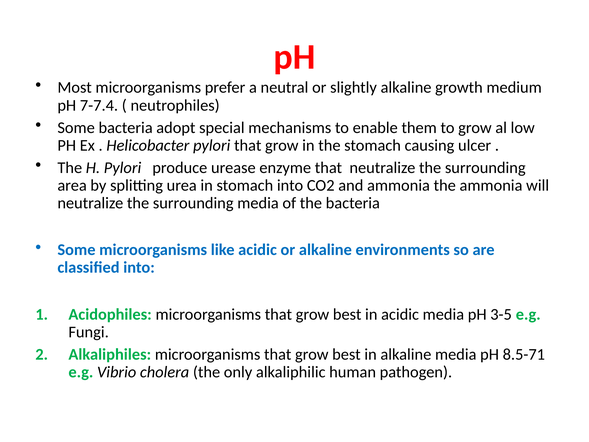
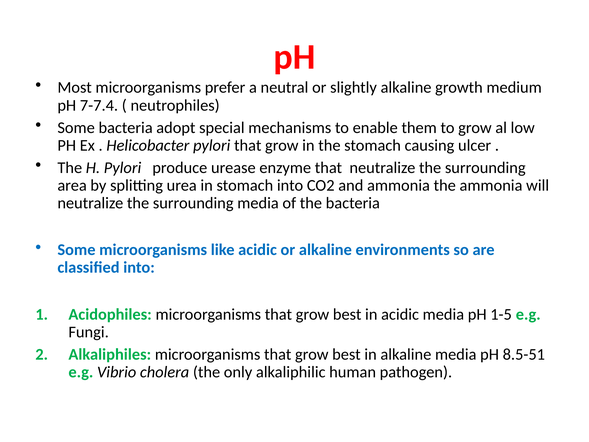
3-5: 3-5 -> 1-5
8.5-71: 8.5-71 -> 8.5-51
